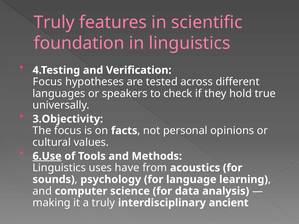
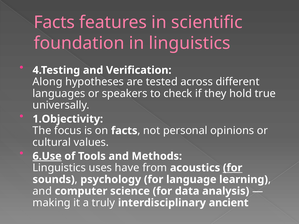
Truly at (54, 22): Truly -> Facts
Focus at (48, 82): Focus -> Along
3.Objectivity: 3.Objectivity -> 1.Objectivity
for at (233, 168) underline: none -> present
